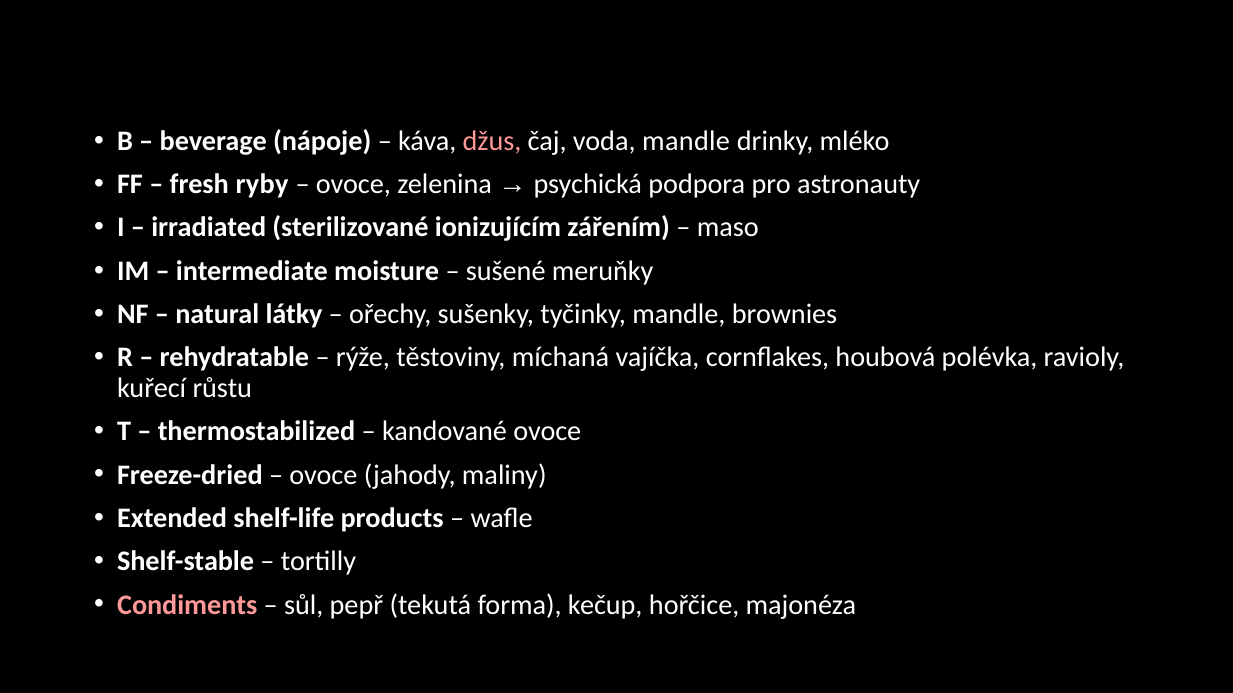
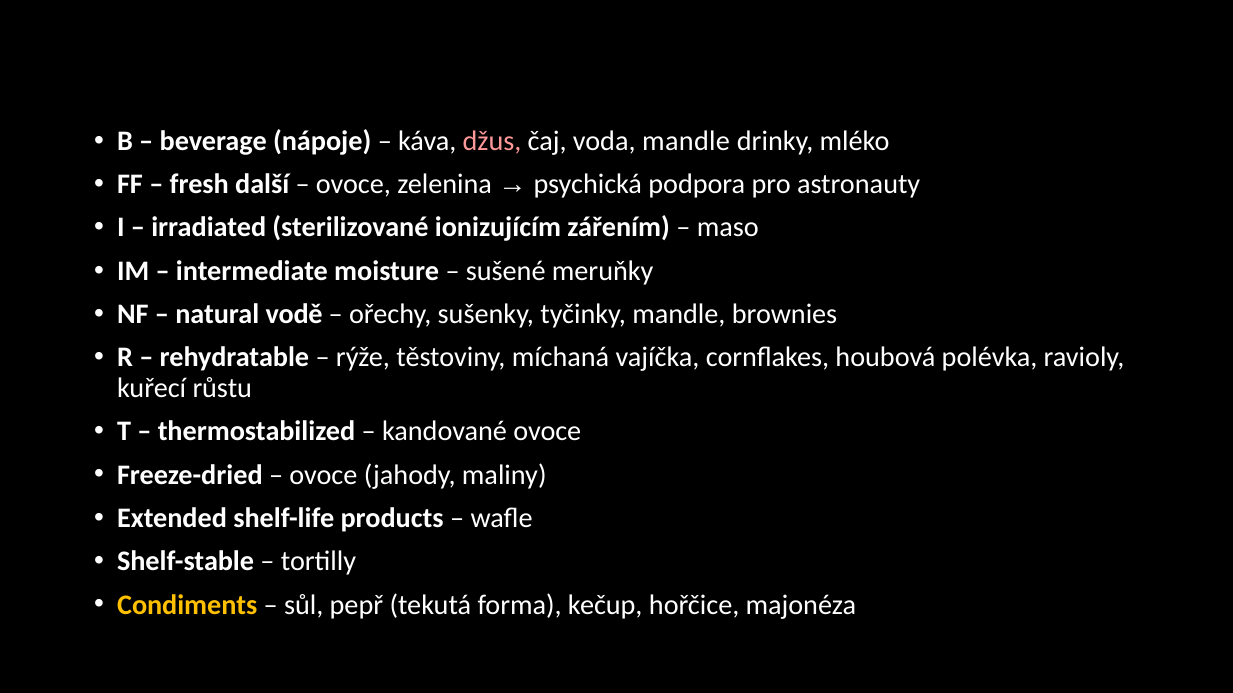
ryby: ryby -> další
látky: látky -> vodě
Condiments colour: pink -> yellow
